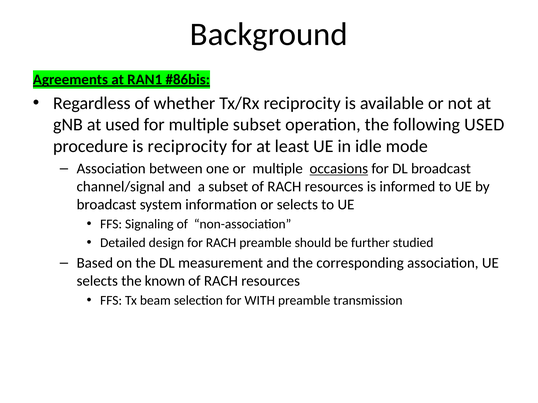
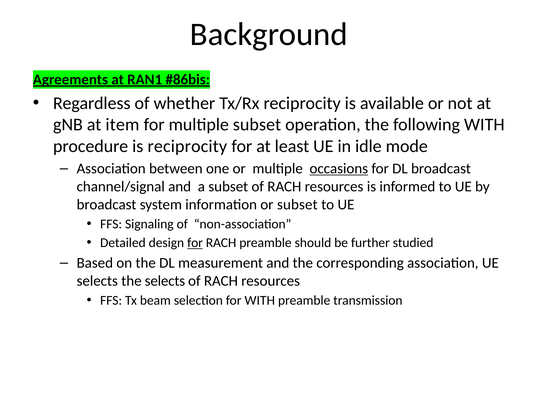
at used: used -> item
following USED: USED -> WITH
or selects: selects -> subset
for at (195, 243) underline: none -> present
the known: known -> selects
